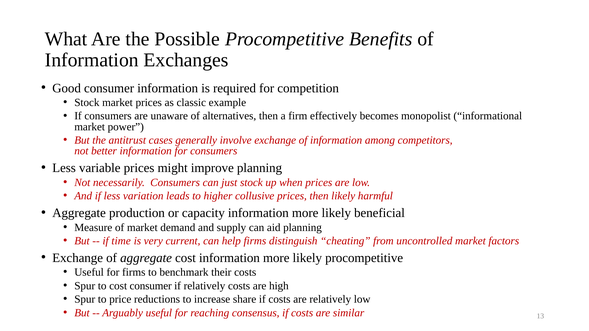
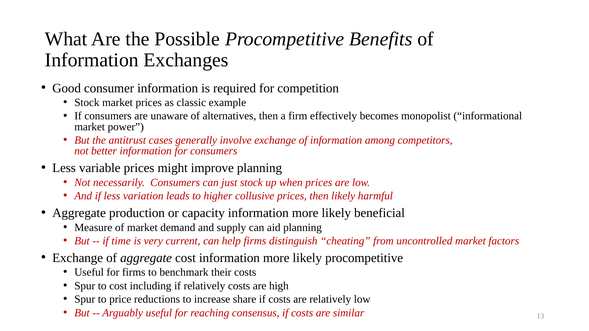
cost consumer: consumer -> including
